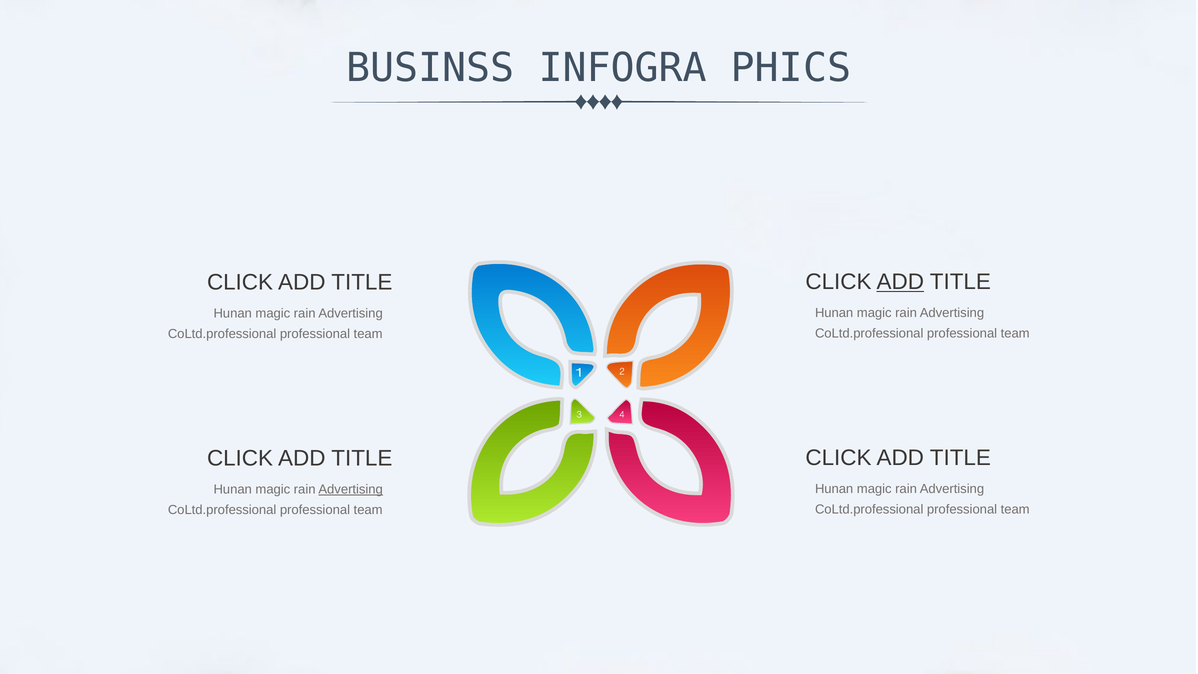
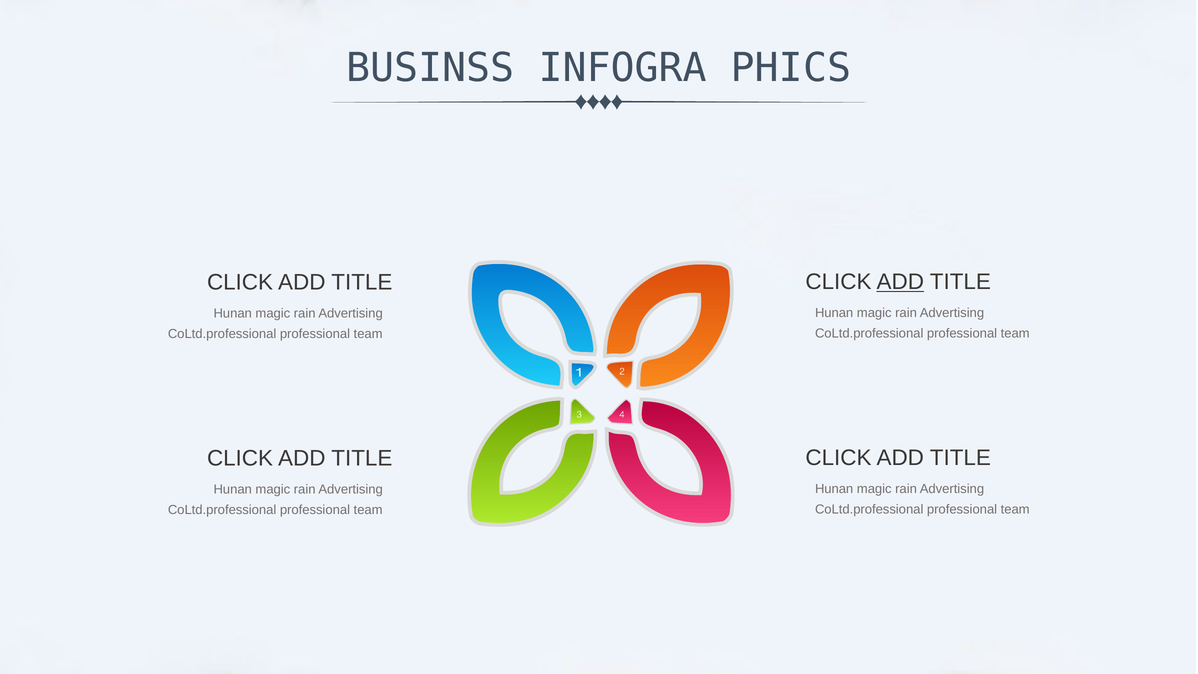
Advertising at (351, 489) underline: present -> none
